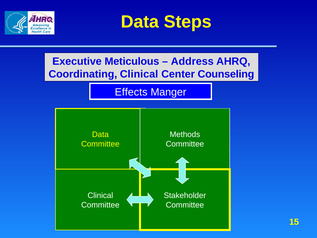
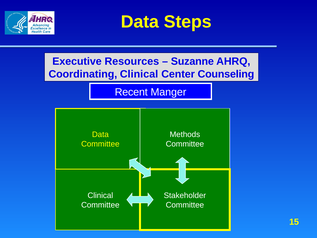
Meticulous: Meticulous -> Resources
Address: Address -> Suzanne
Effects: Effects -> Recent
